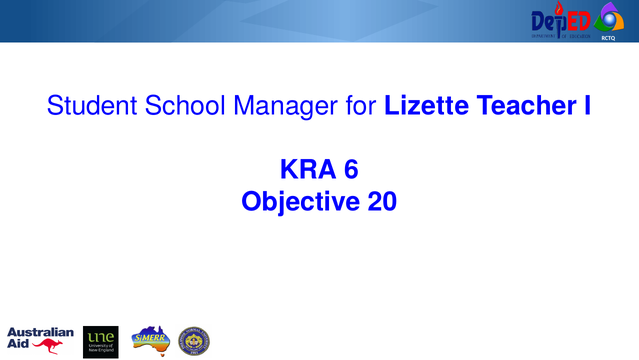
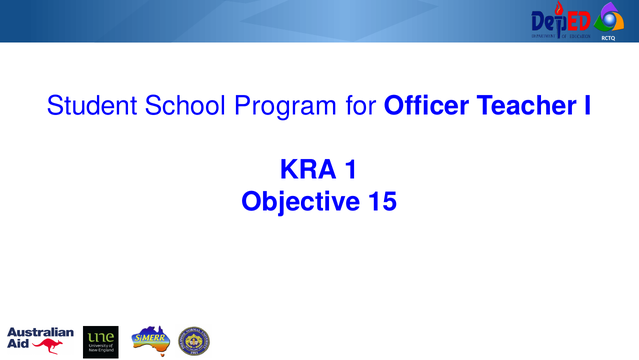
Manager: Manager -> Program
Lizette: Lizette -> Officer
6: 6 -> 1
20: 20 -> 15
